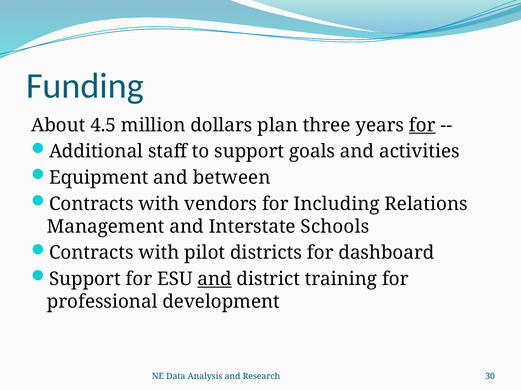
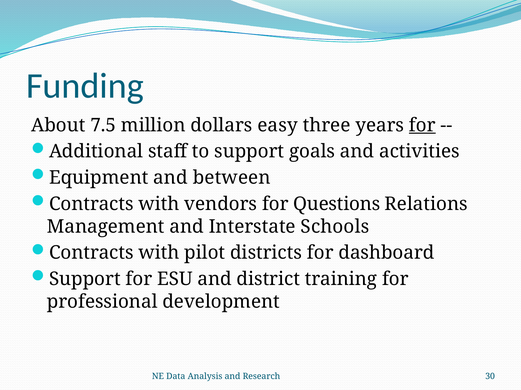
4.5: 4.5 -> 7.5
plan: plan -> easy
Including: Including -> Questions
and at (215, 280) underline: present -> none
